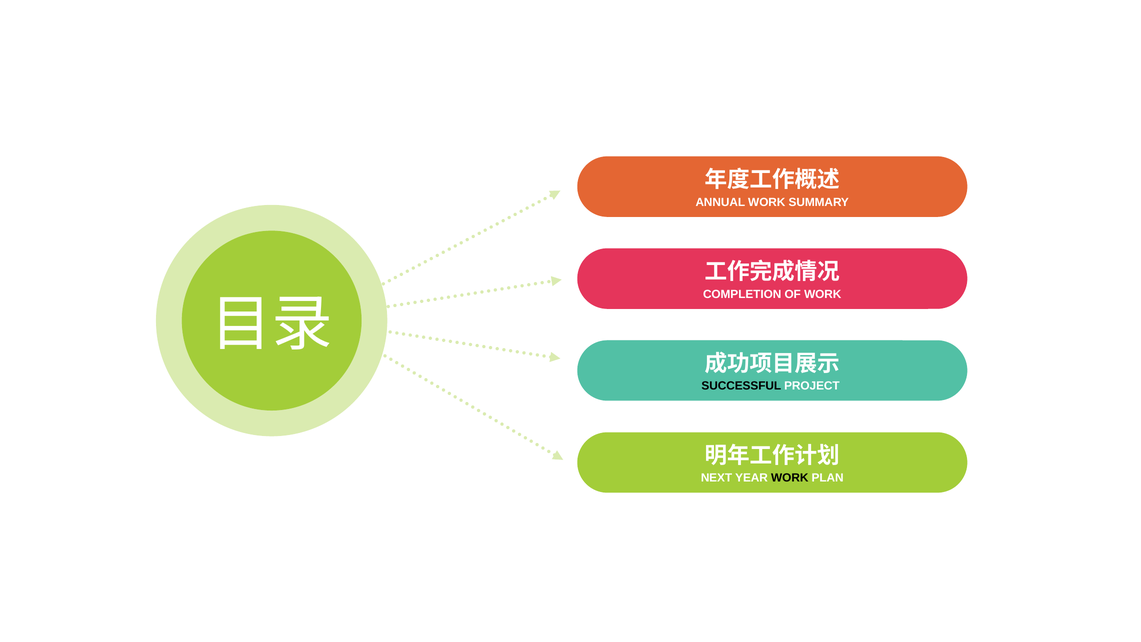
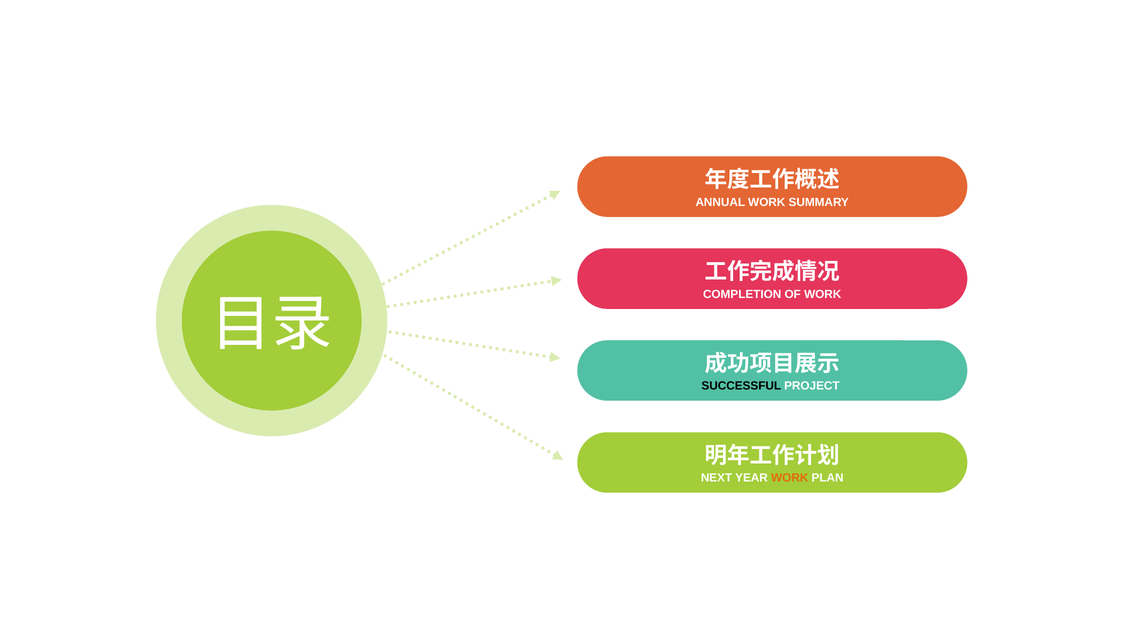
WORK at (790, 478) colour: black -> orange
